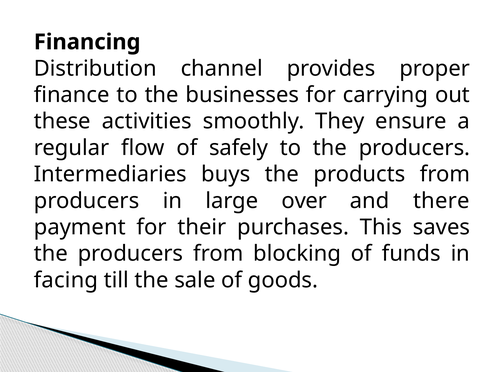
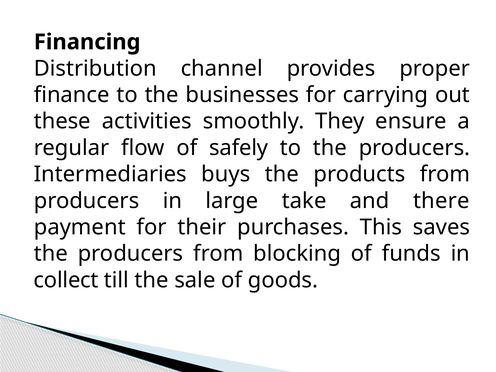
over: over -> take
facing: facing -> collect
